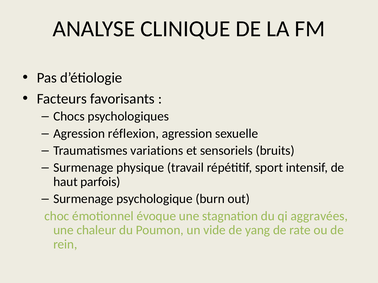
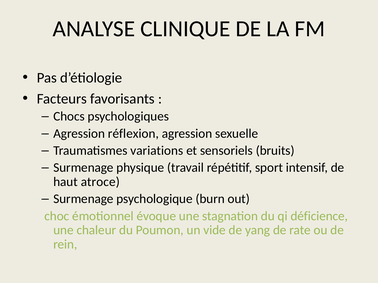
parfois: parfois -> atroce
aggravées: aggravées -> déficience
